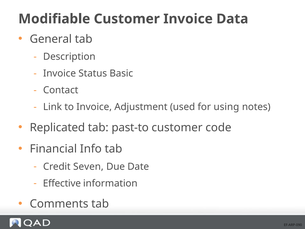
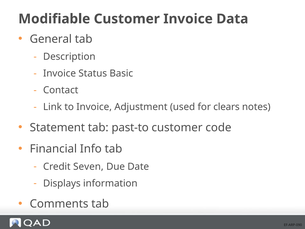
using: using -> clears
Replicated: Replicated -> Statement
Effective: Effective -> Displays
